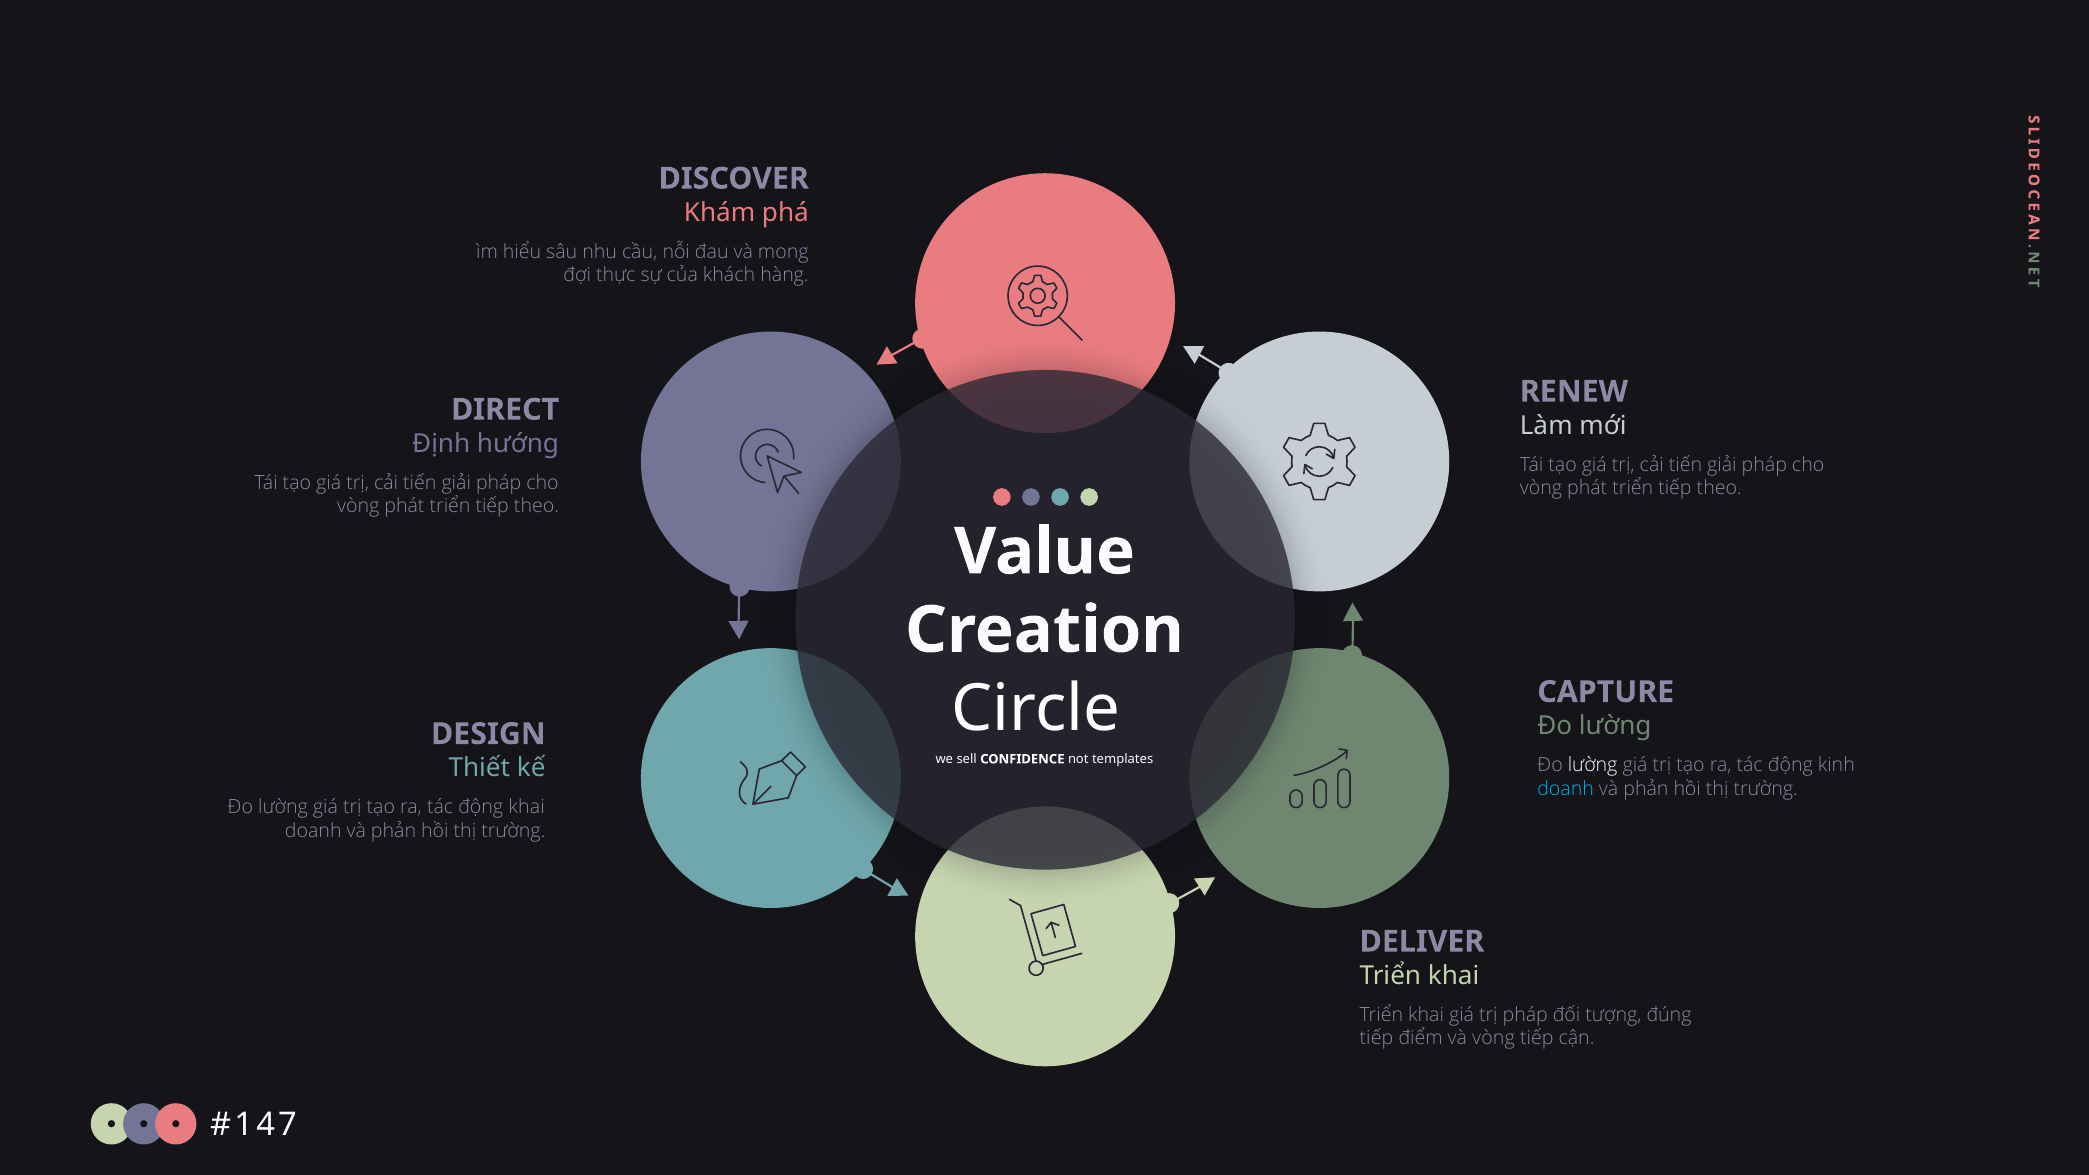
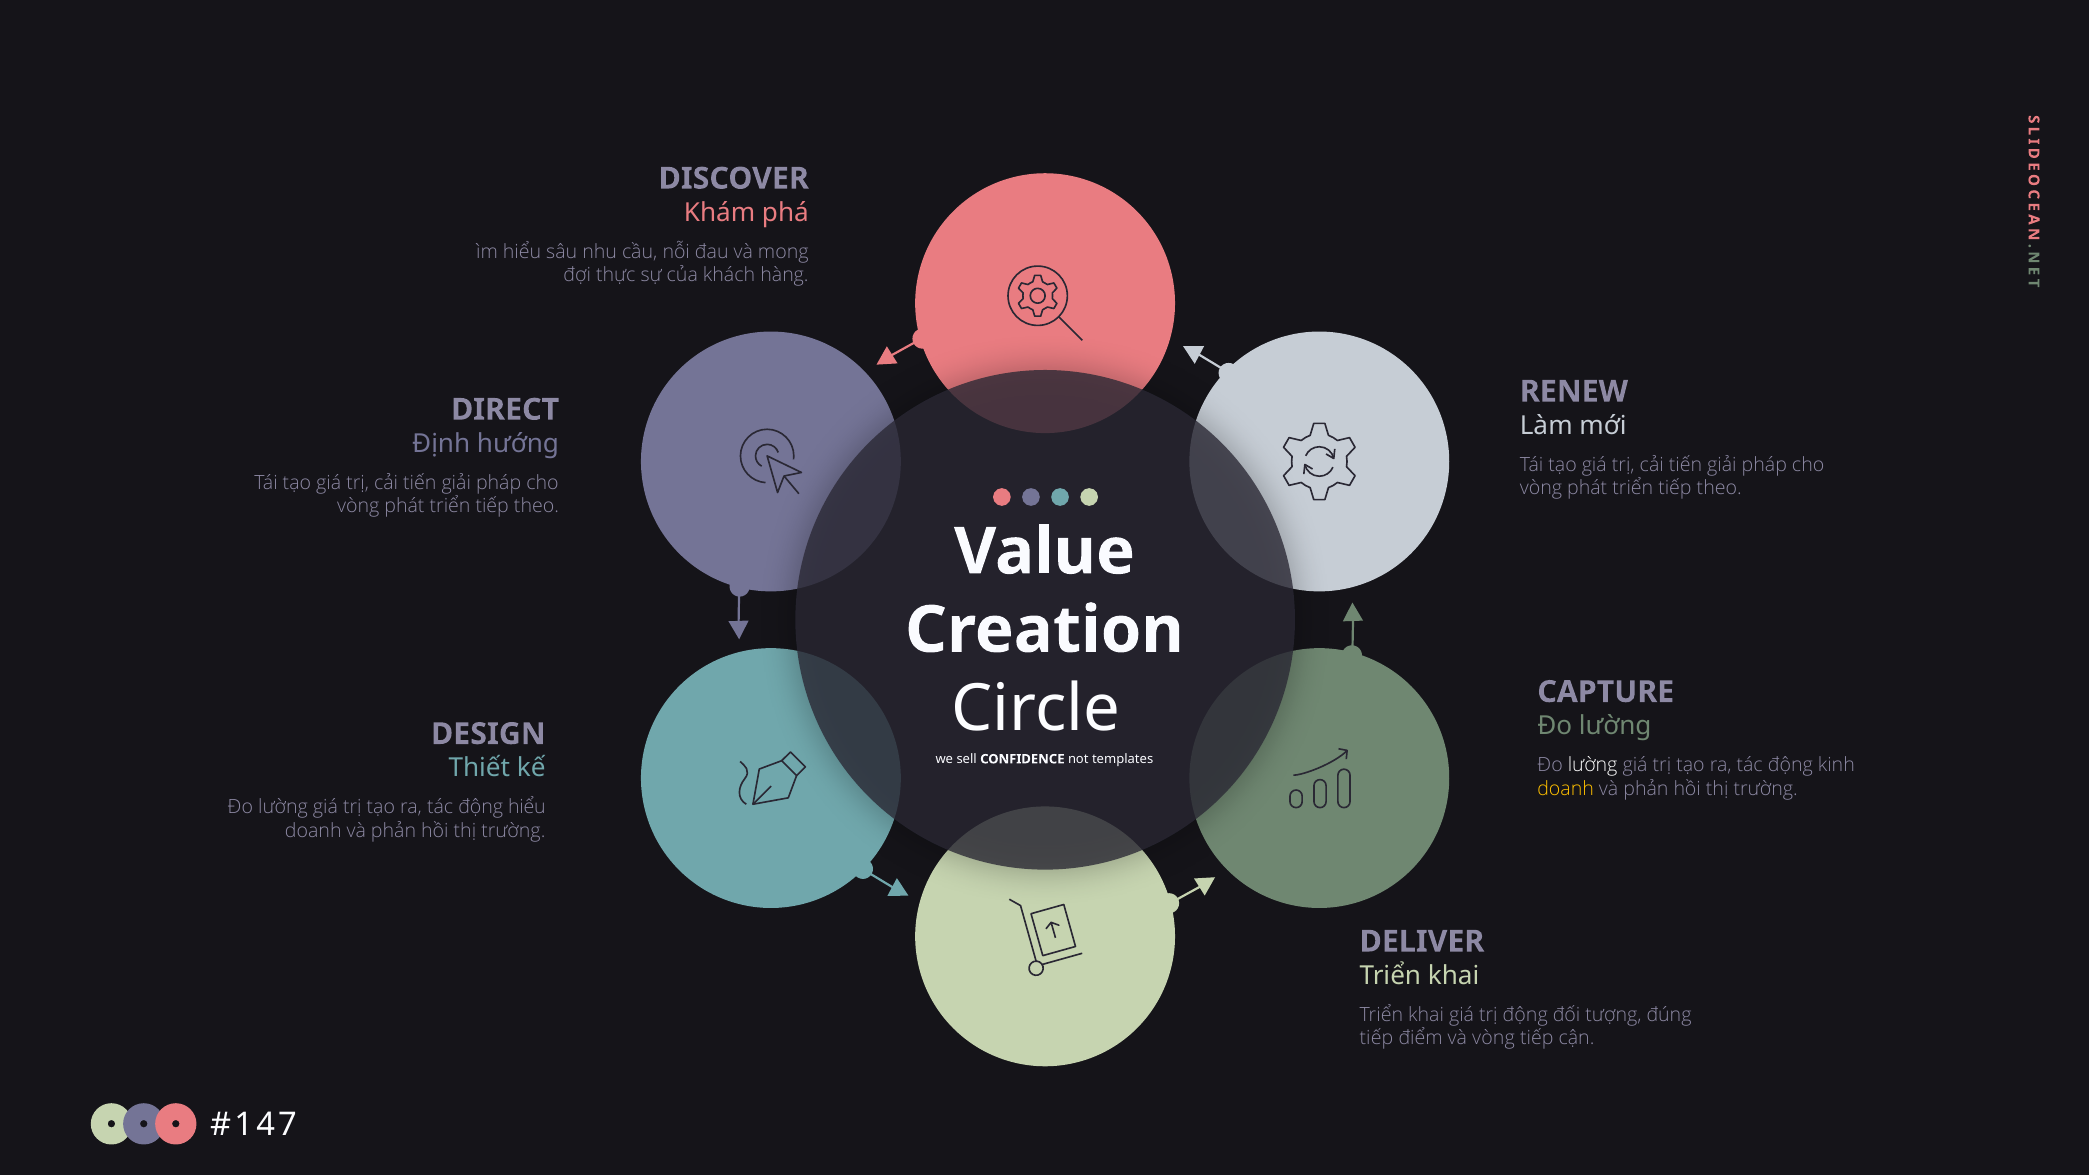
doanh at (1566, 789) colour: light blue -> yellow
động khai: khai -> hiểu
trị pháp: pháp -> động
